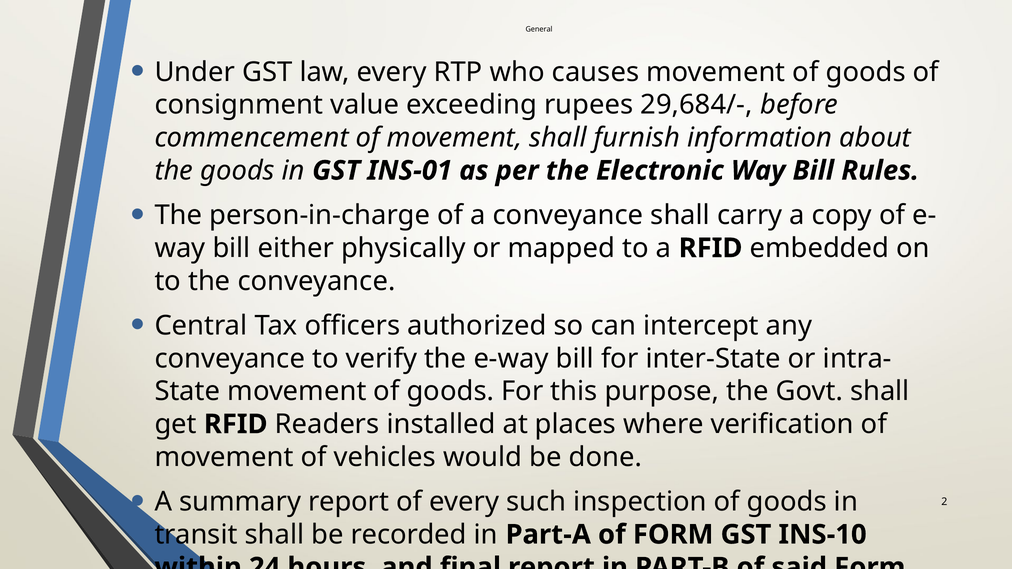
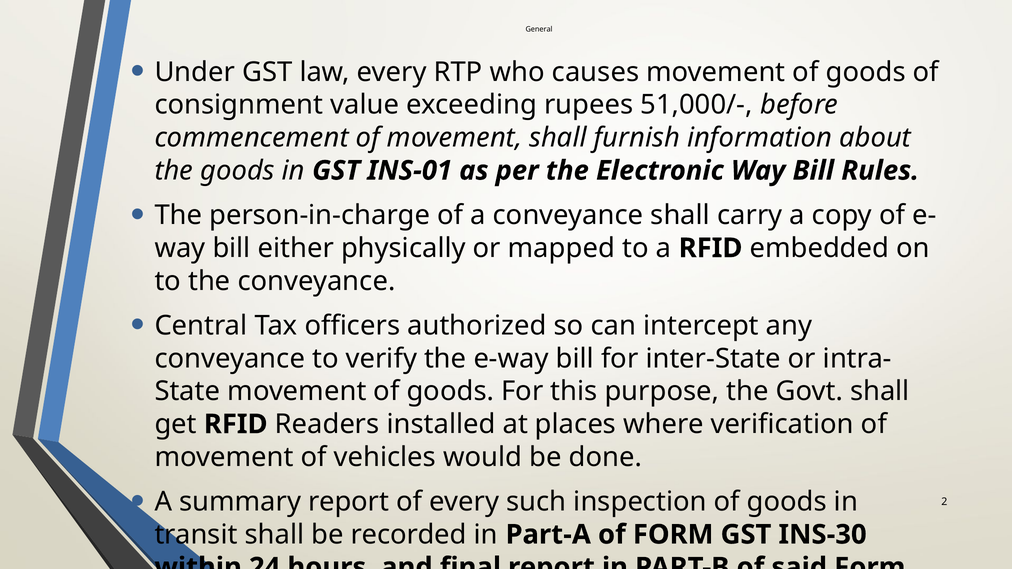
29,684/-: 29,684/- -> 51,000/-
INS-10: INS-10 -> INS-30
